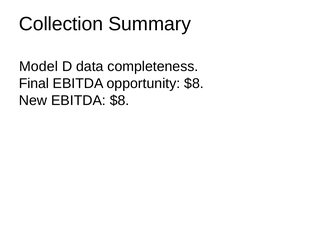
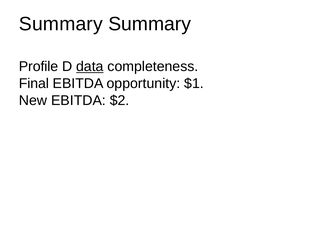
Collection at (61, 24): Collection -> Summary
Model: Model -> Profile
data underline: none -> present
opportunity $8: $8 -> $1
EBITDA $8: $8 -> $2
